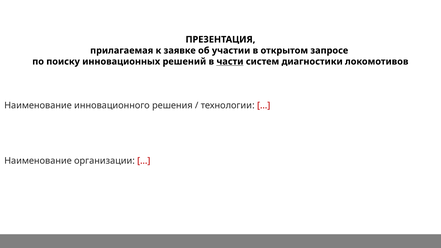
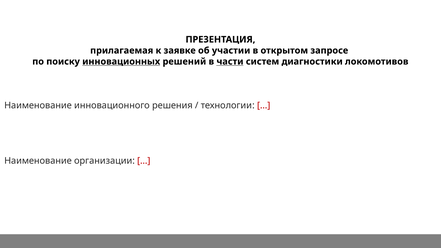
инновационных underline: none -> present
